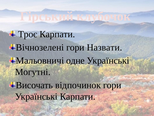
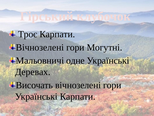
Назвати: Назвати -> Могутні
Могутні: Могутні -> Деревах
Височать відпочинок: відпочинок -> вічнозелені
